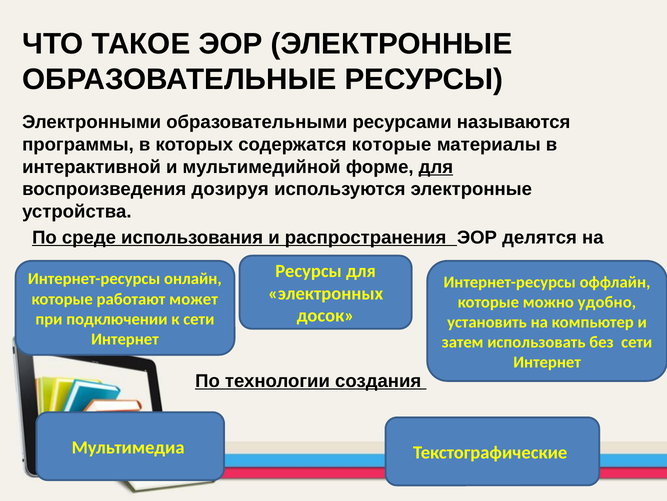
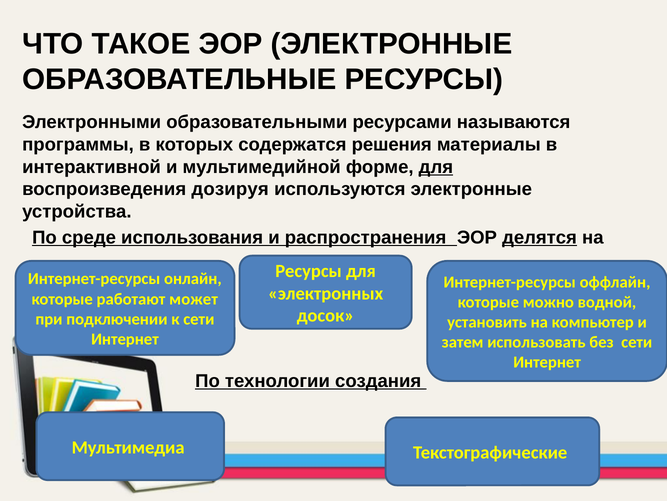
содержатся которые: которые -> решения
делятся underline: none -> present
удобно: удобно -> водной
